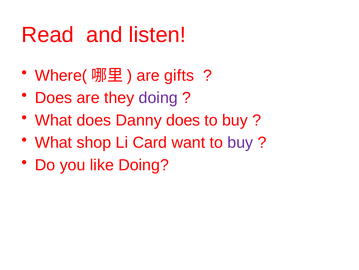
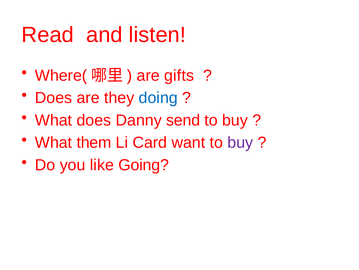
doing at (158, 98) colour: purple -> blue
Danny does: does -> send
shop: shop -> them
like Doing: Doing -> Going
